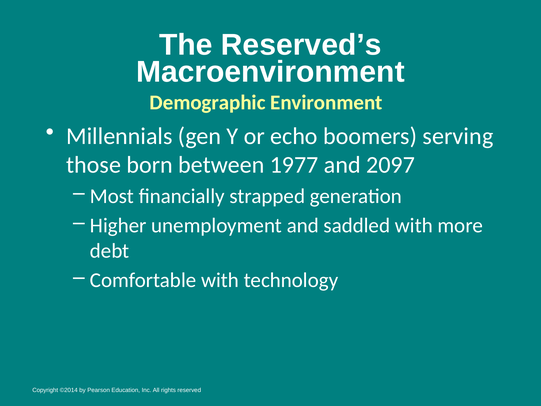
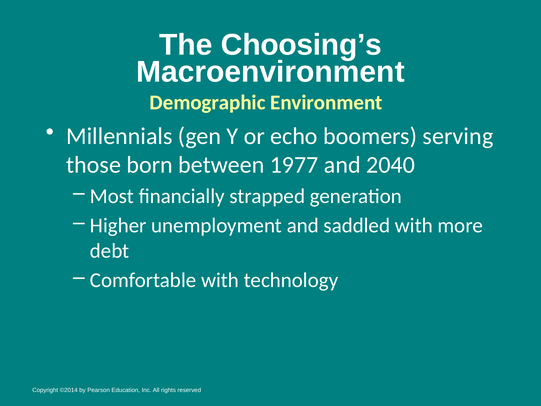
Reserved’s: Reserved’s -> Choosing’s
2097: 2097 -> 2040
